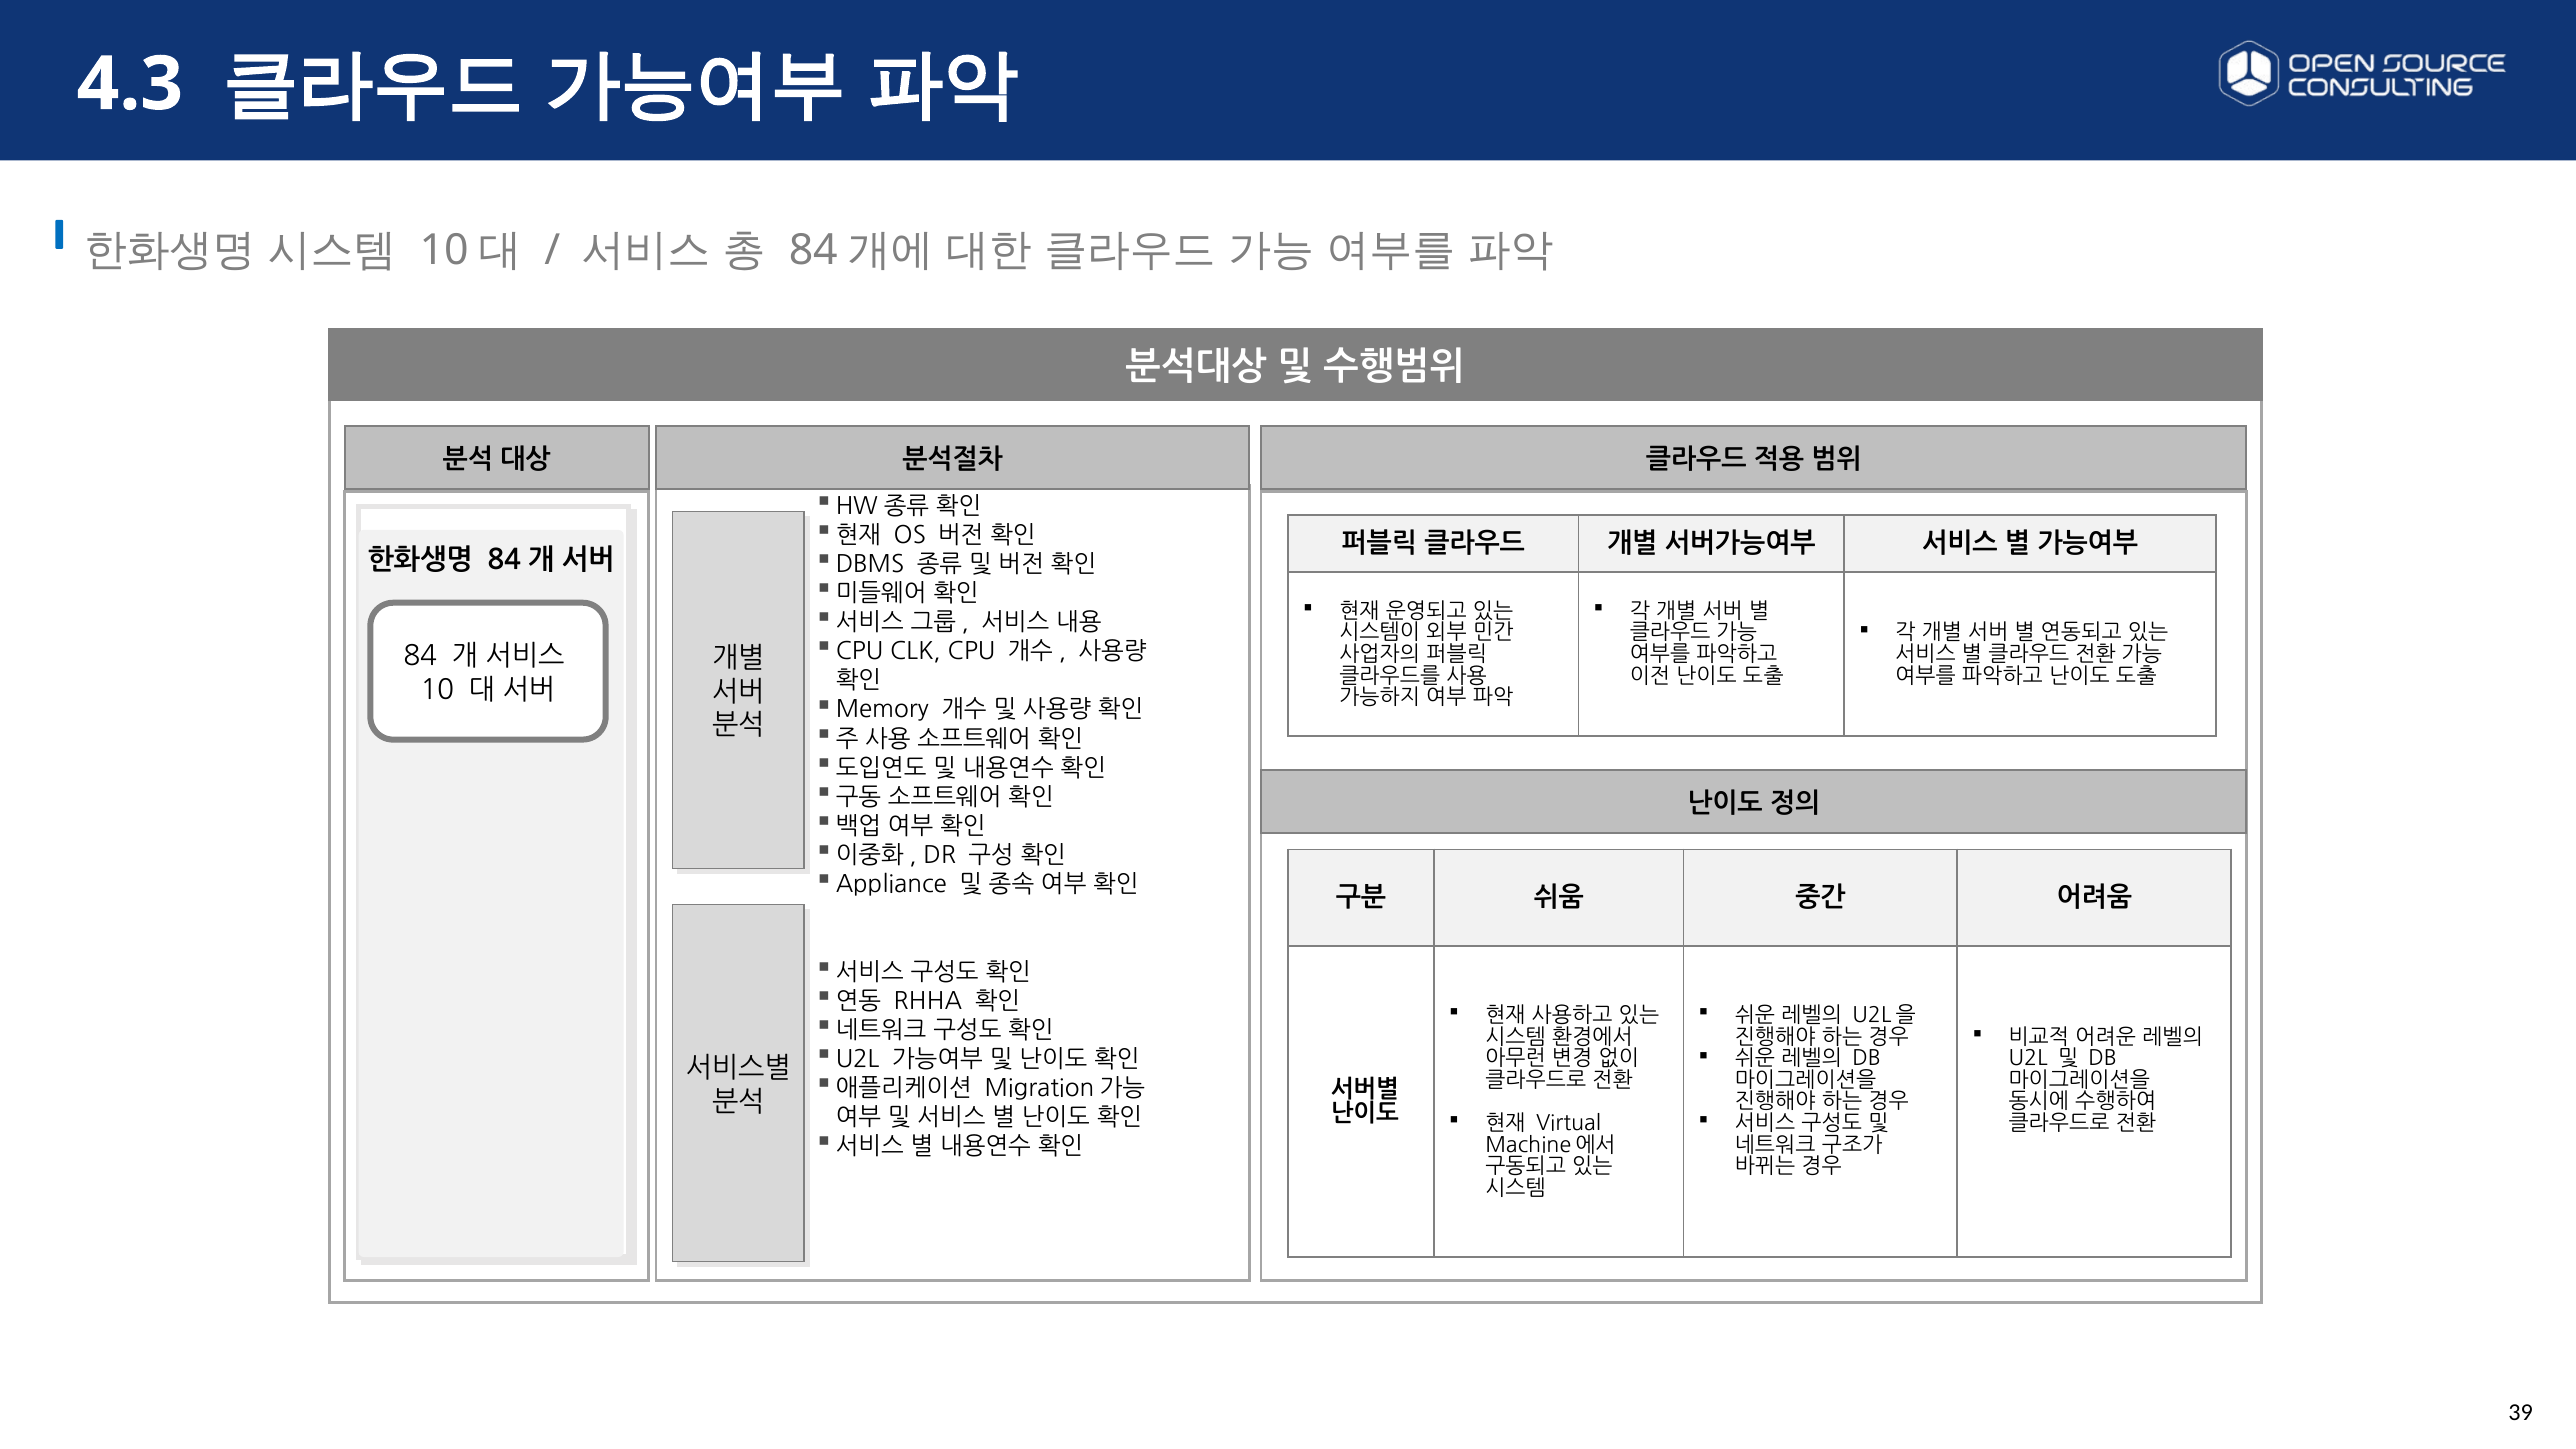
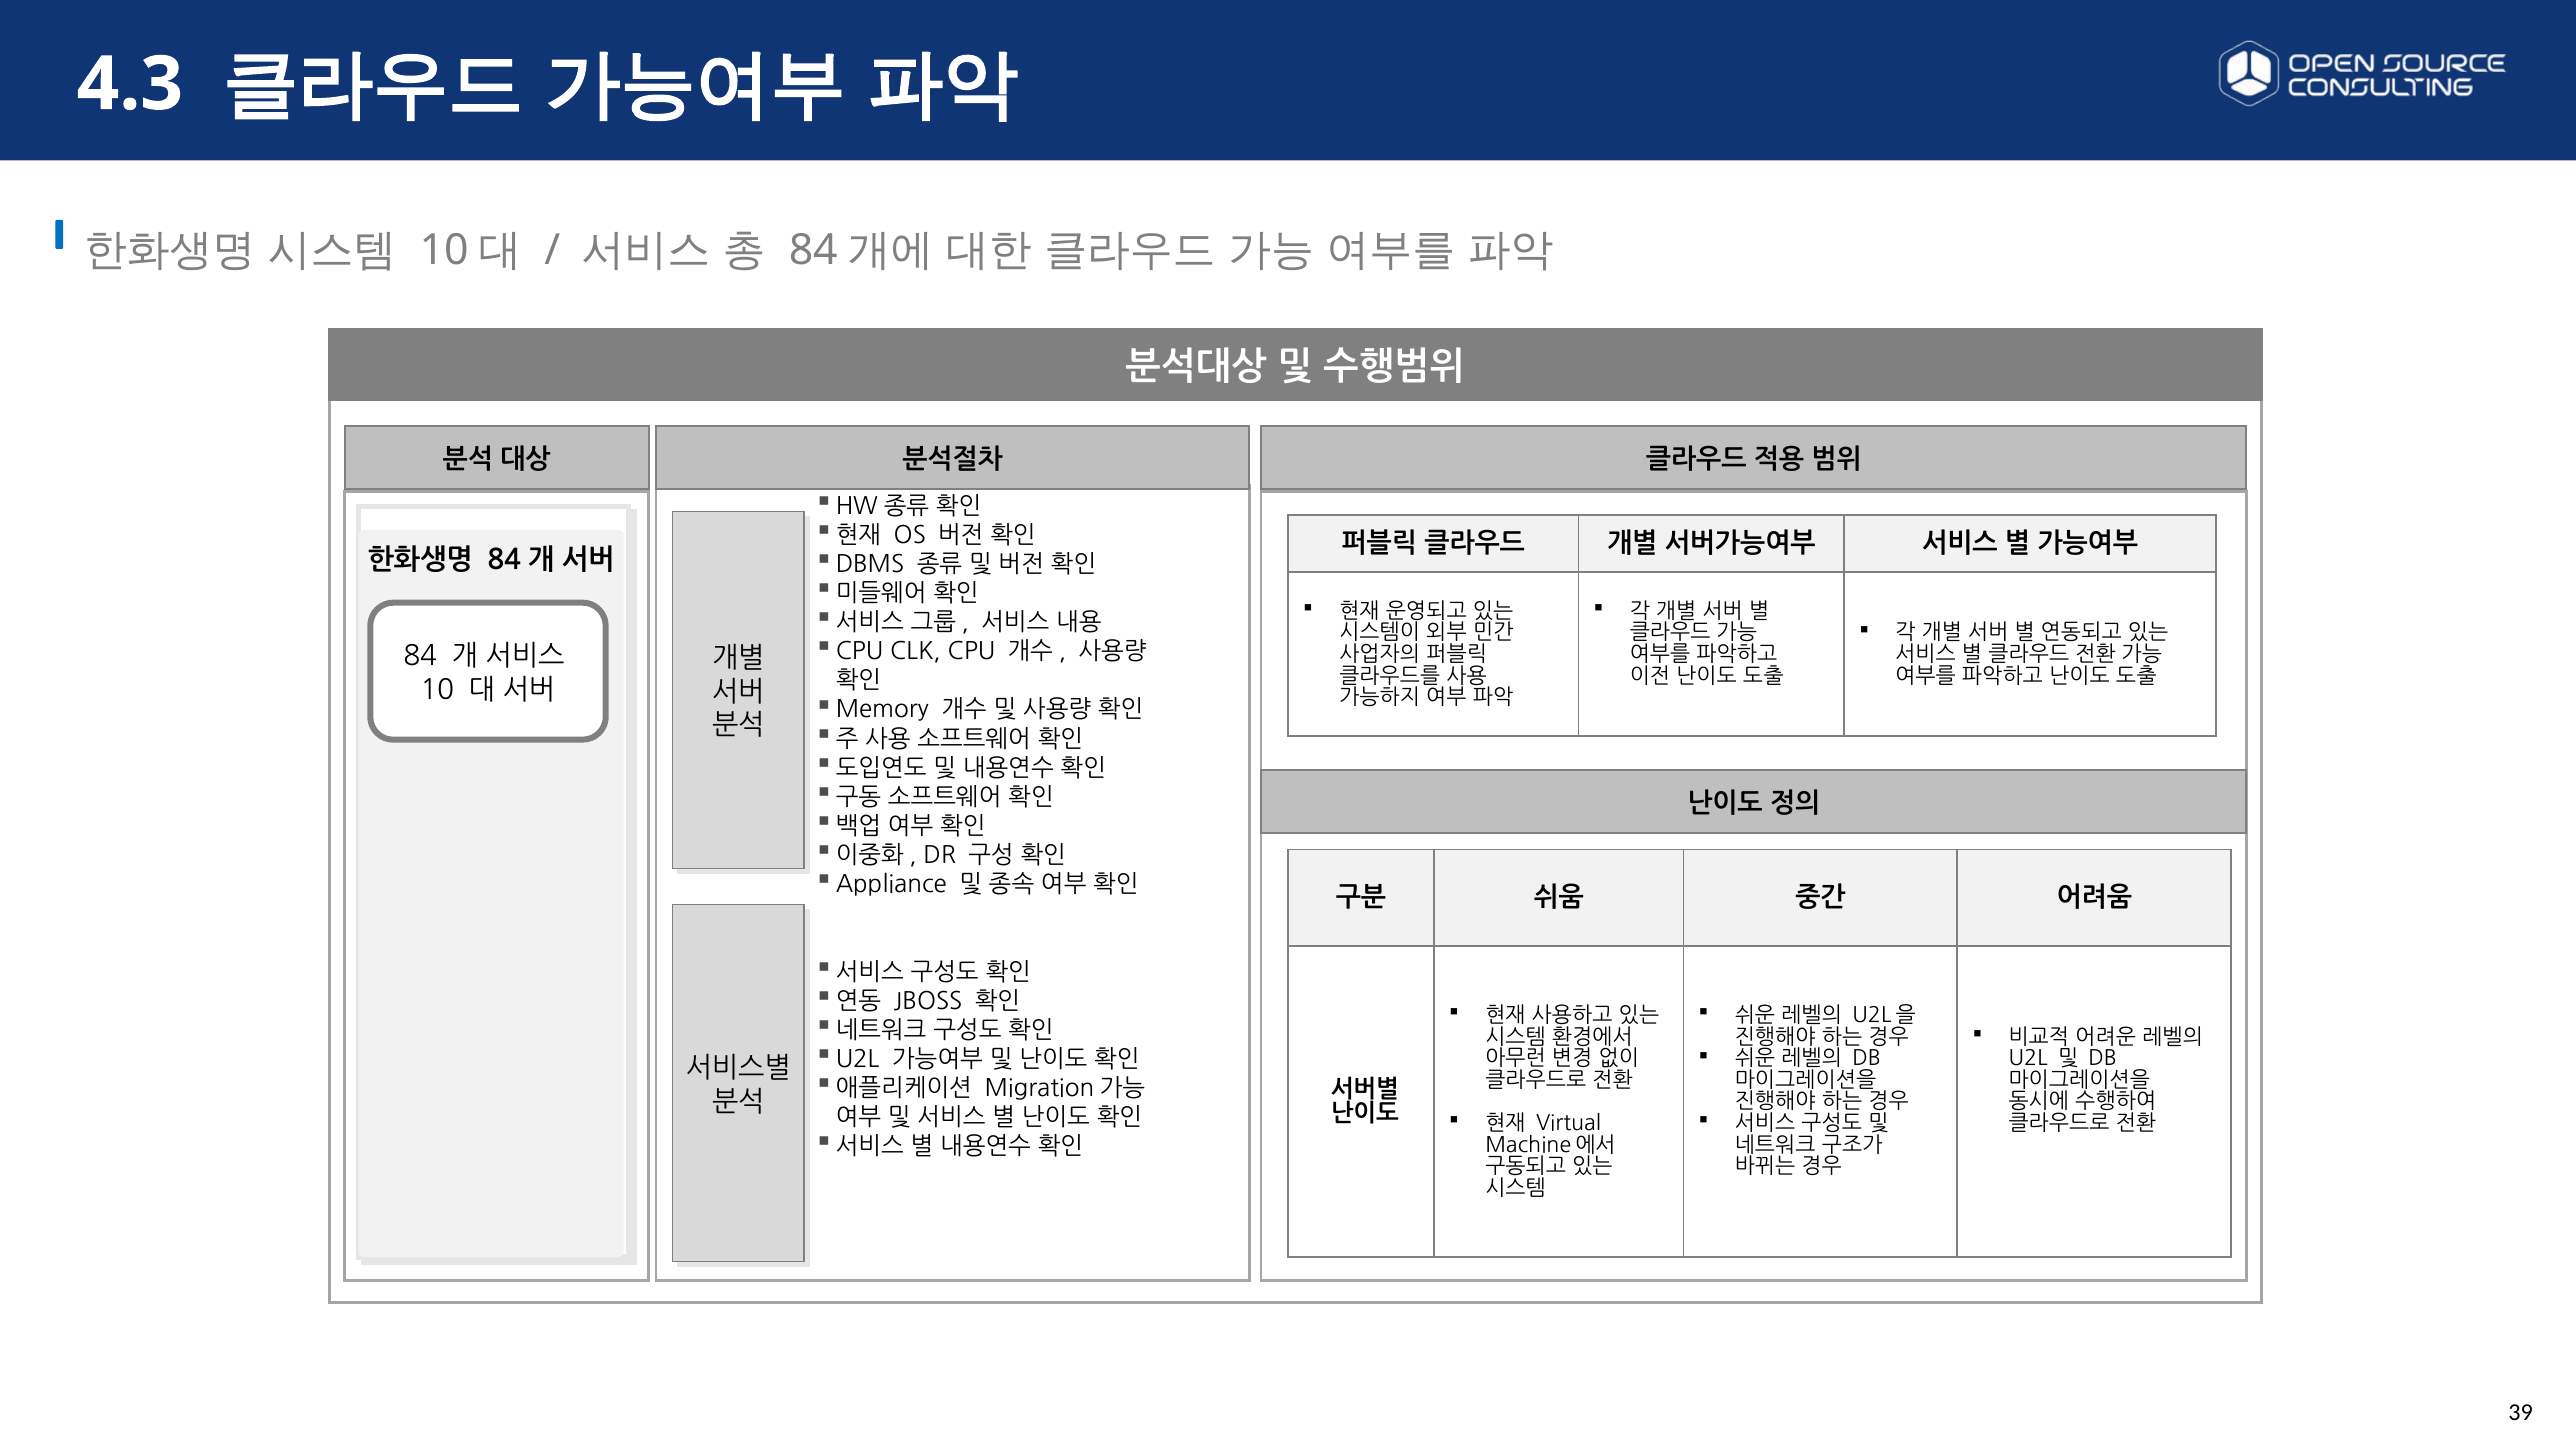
RHHA: RHHA -> JBOSS
